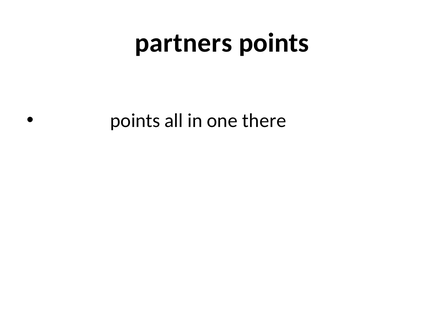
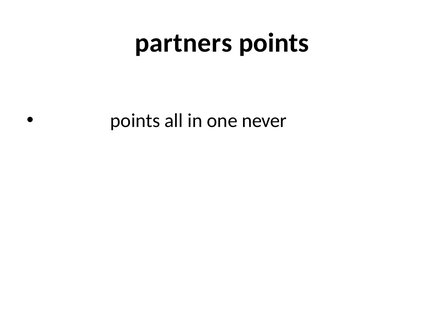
there: there -> never
